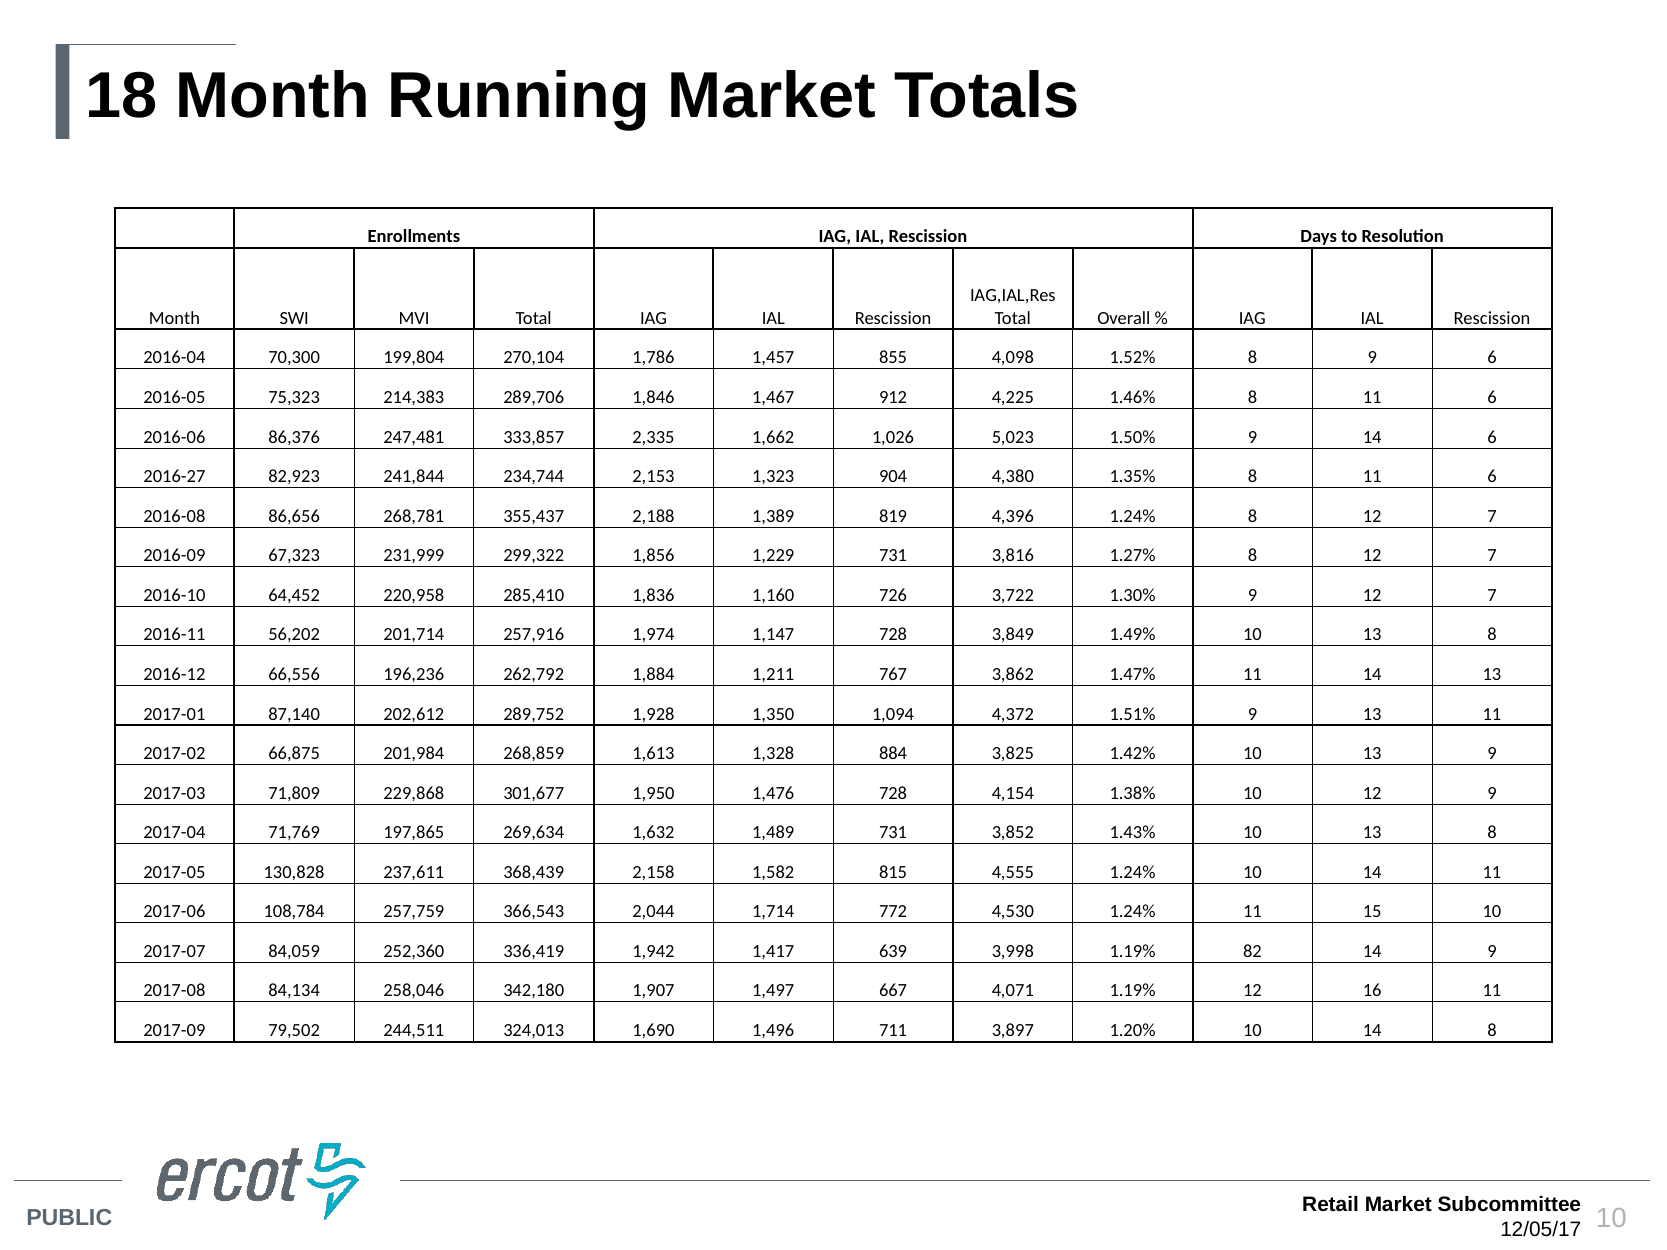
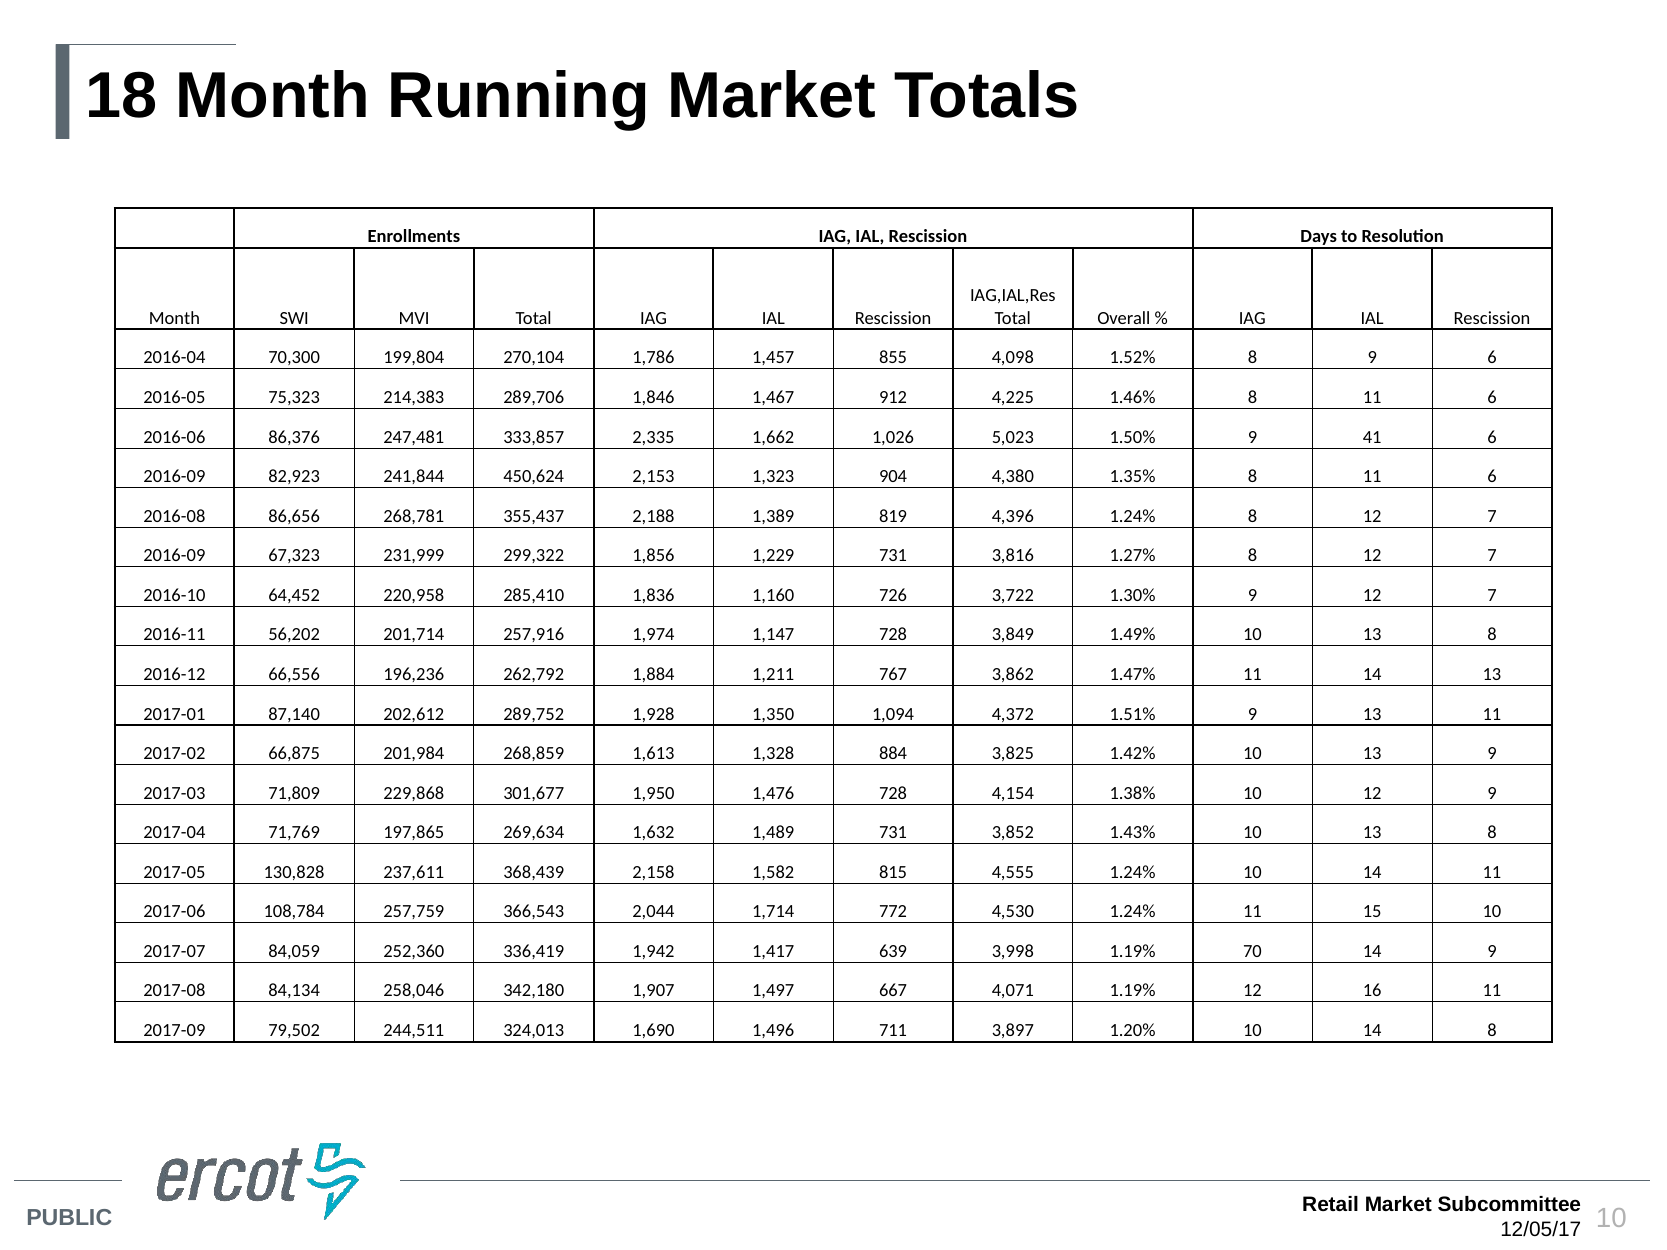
9 14: 14 -> 41
2016-27 at (174, 477): 2016-27 -> 2016-09
234,744: 234,744 -> 450,624
82: 82 -> 70
